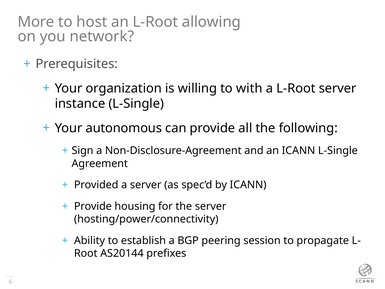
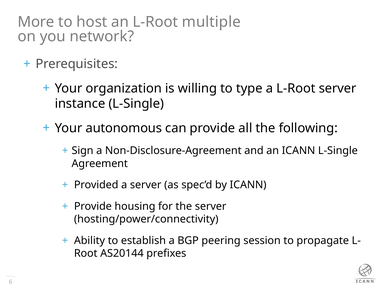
allowing: allowing -> multiple
with: with -> type
